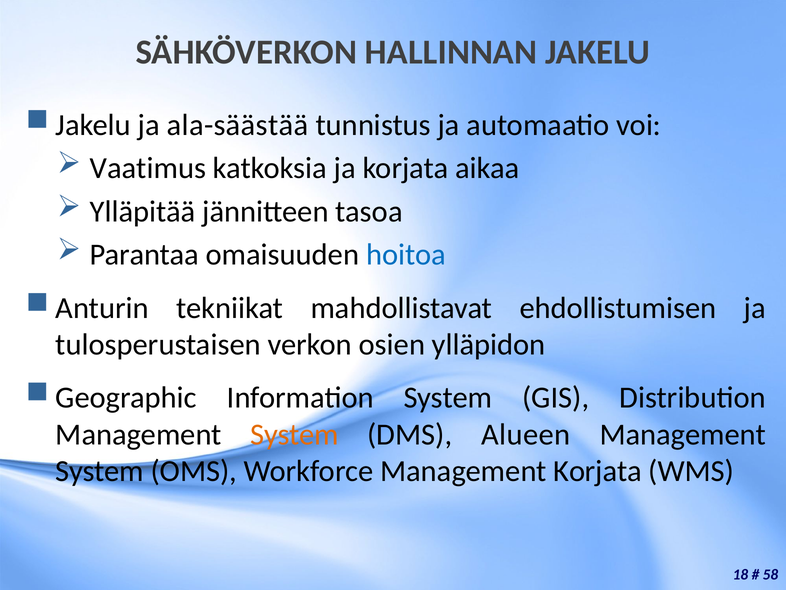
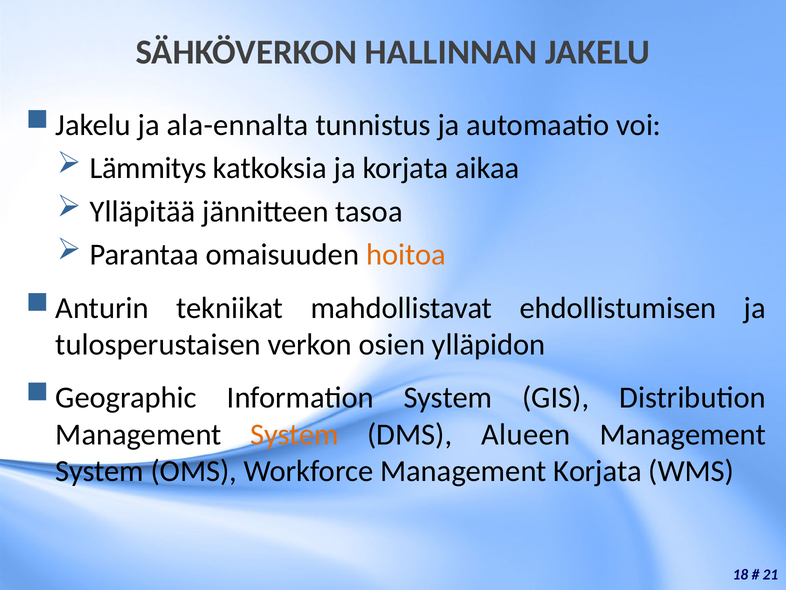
ala-säästää: ala-säästää -> ala-ennalta
Vaatimus: Vaatimus -> Lämmitys
hoitoa colour: blue -> orange
58: 58 -> 21
